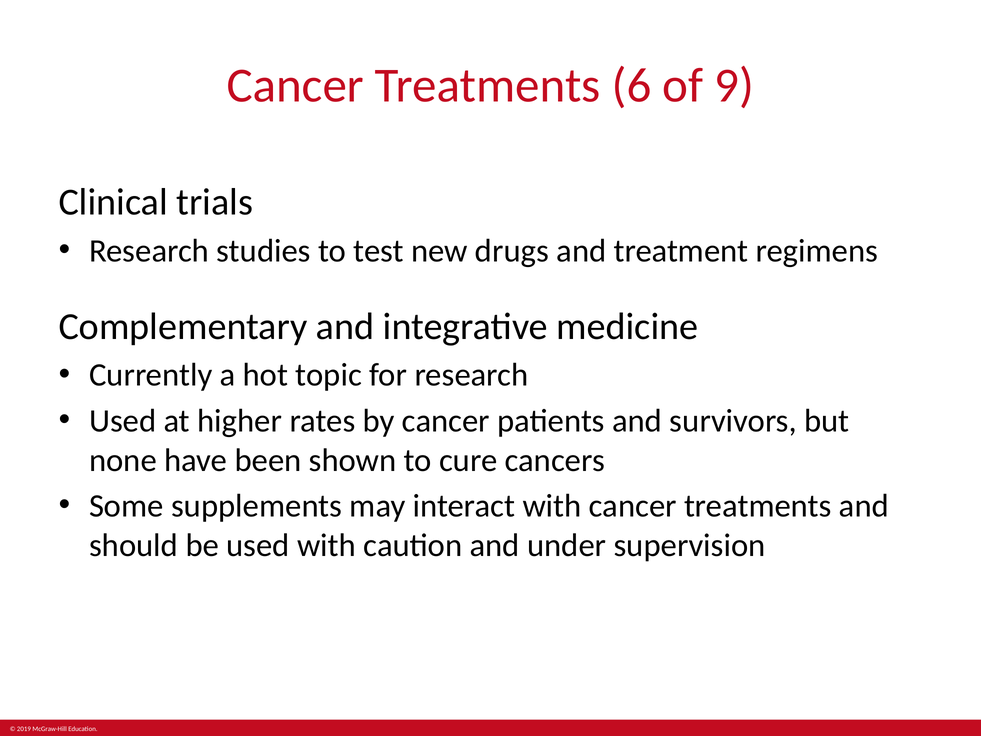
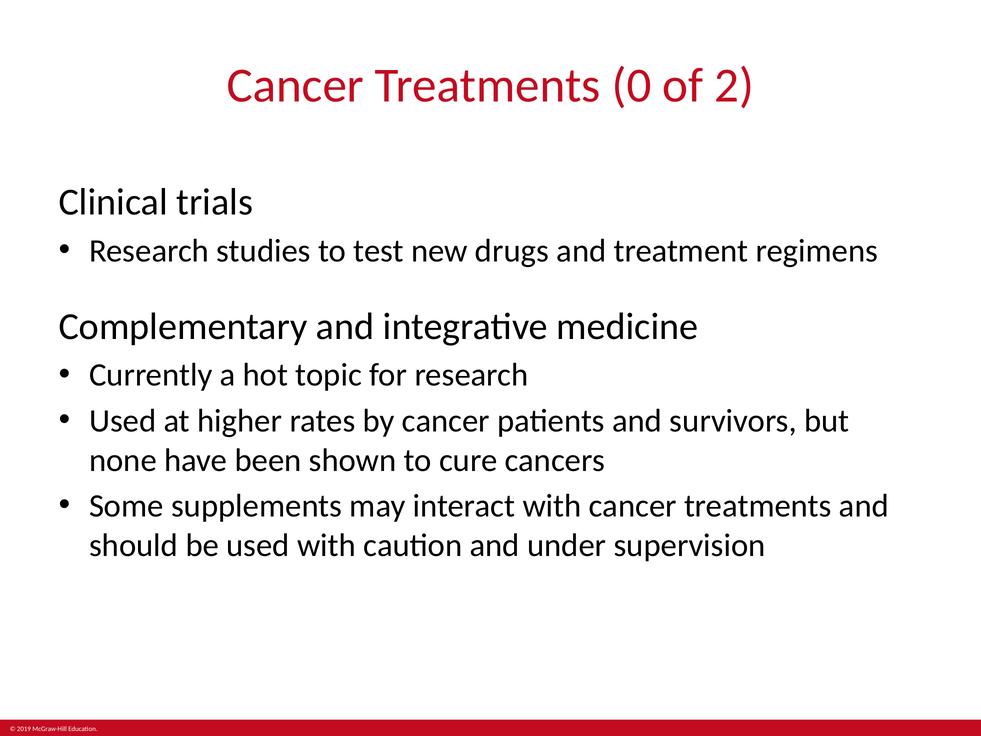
6: 6 -> 0
9: 9 -> 2
